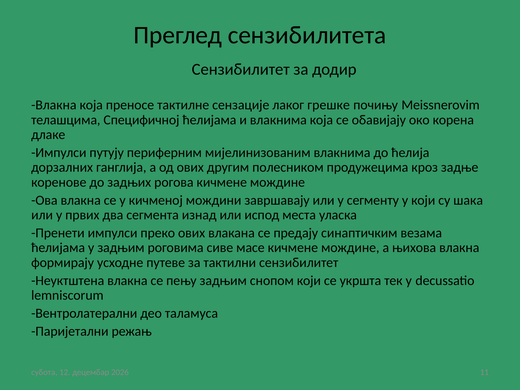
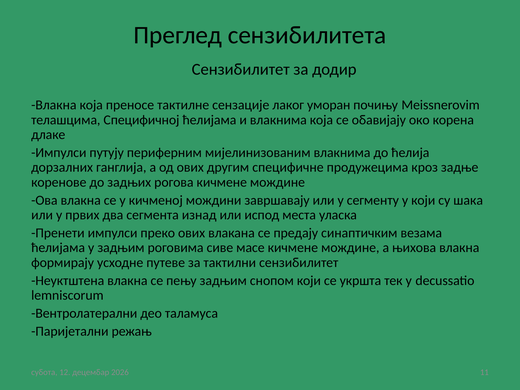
грешке: грешке -> уморан
полесником: полесником -> специфичне
